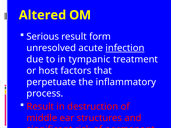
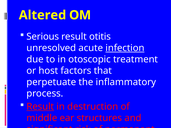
form: form -> otitis
tympanic: tympanic -> otoscopic
Result at (40, 107) underline: none -> present
